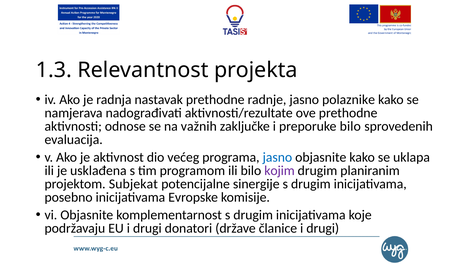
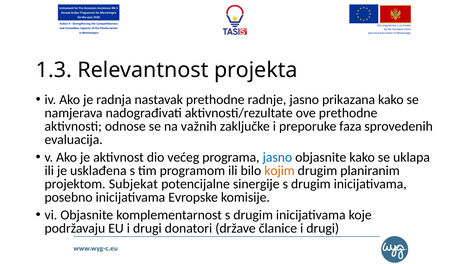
polaznike: polaznike -> prikazana
preporuke bilo: bilo -> faza
kojim colour: purple -> orange
